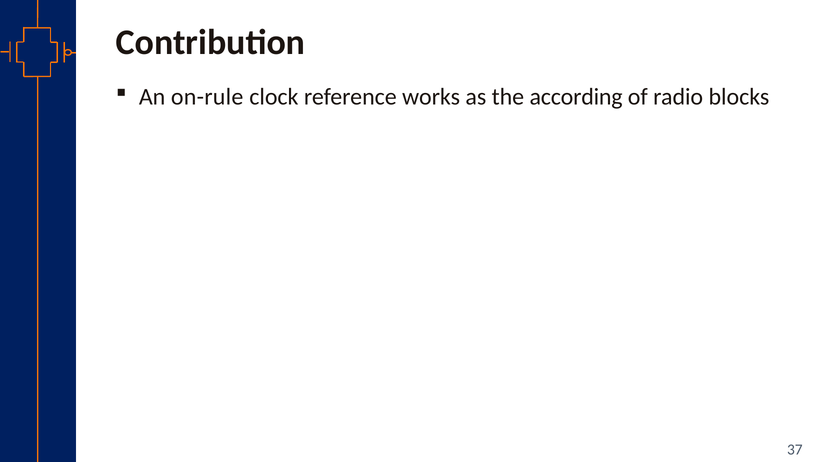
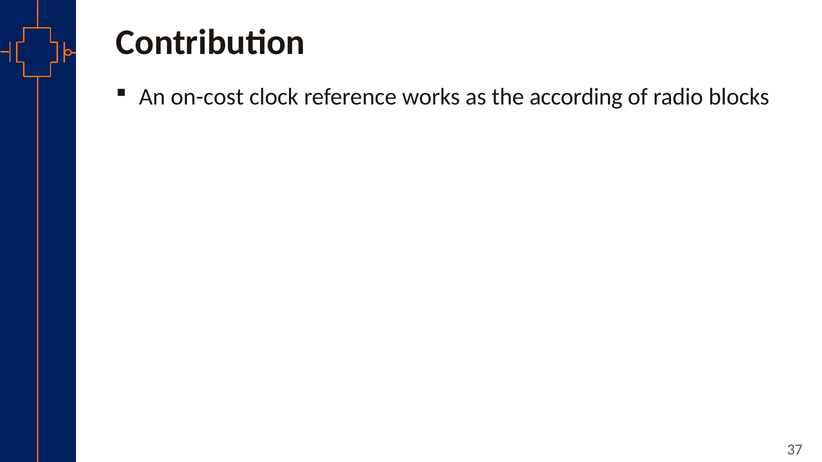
on-rule: on-rule -> on-cost
